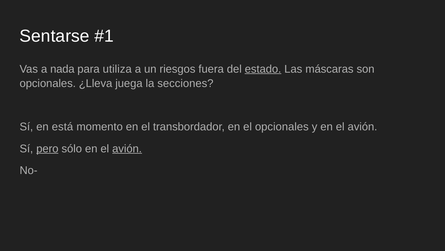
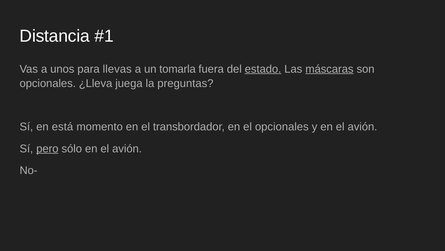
Sentarse: Sentarse -> Distancia
nada: nada -> unos
utiliza: utiliza -> llevas
riesgos: riesgos -> tomarla
máscaras underline: none -> present
secciones: secciones -> preguntas
avión at (127, 148) underline: present -> none
